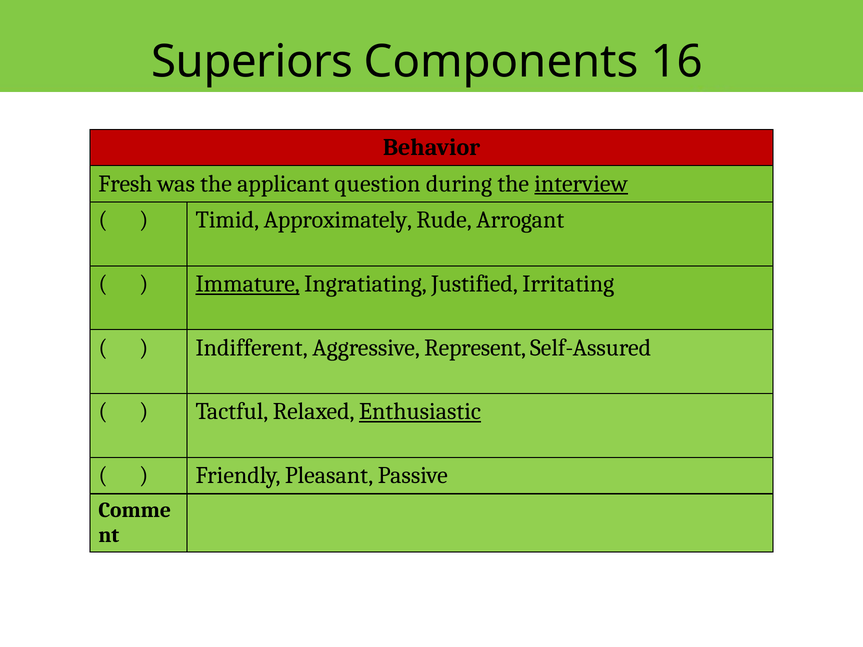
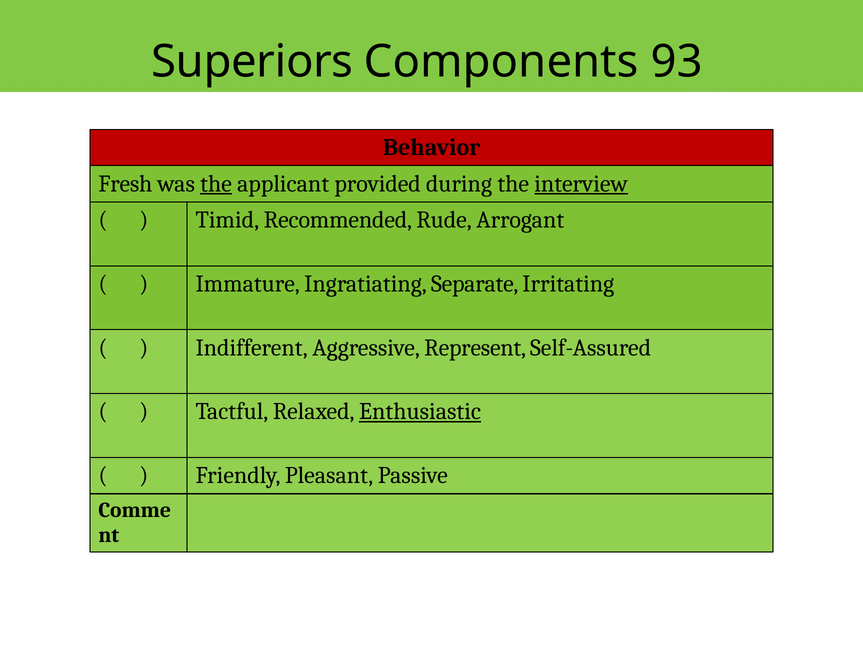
16: 16 -> 93
the at (216, 184) underline: none -> present
question: question -> provided
Approximately: Approximately -> Recommended
Immature underline: present -> none
Justified: Justified -> Separate
